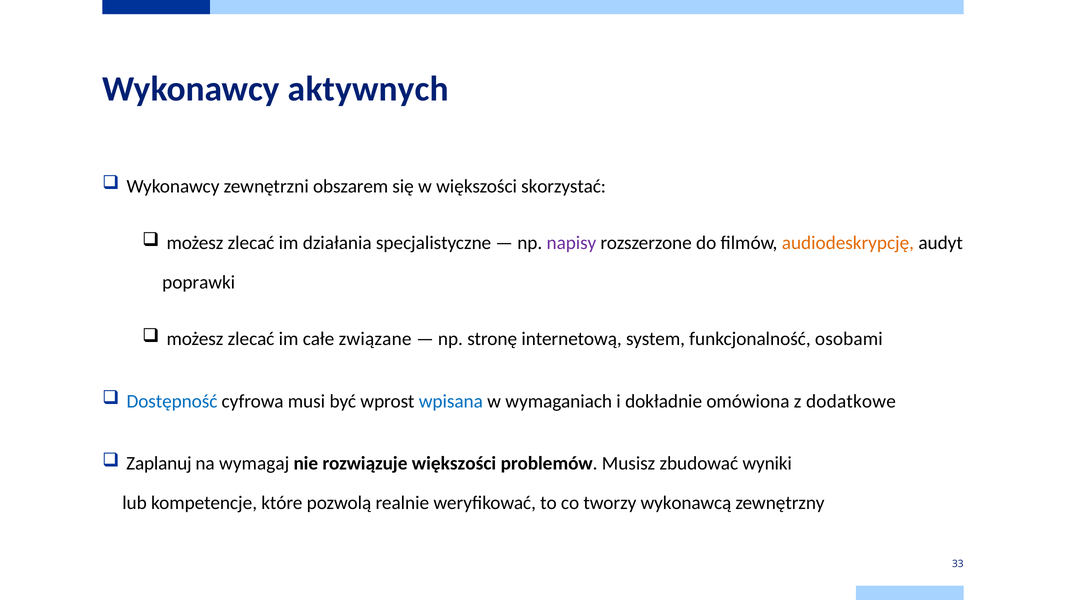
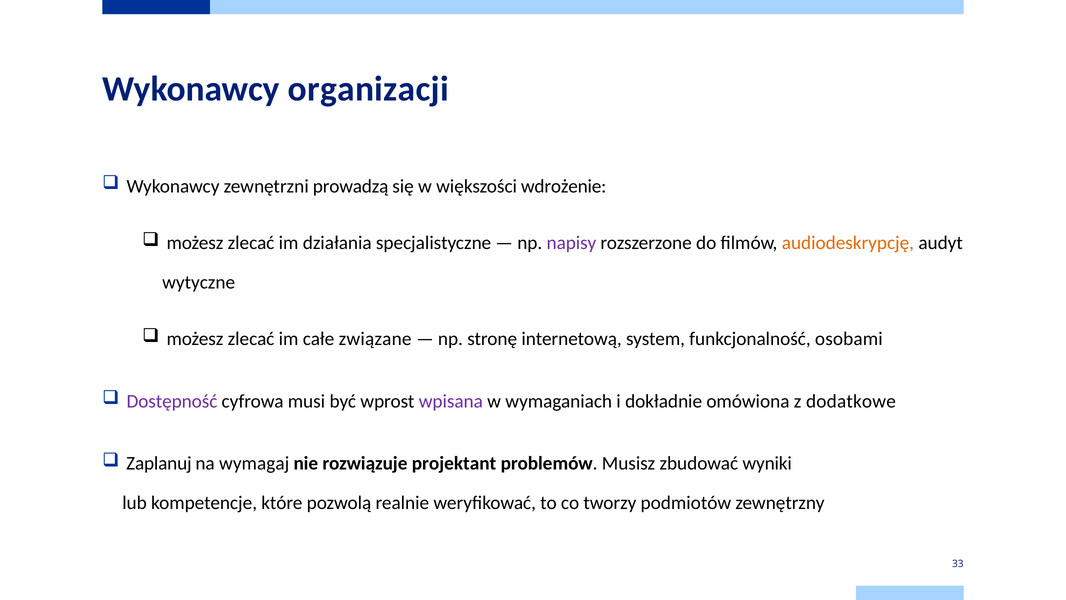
aktywnych: aktywnych -> organizacji
obszarem: obszarem -> prowadzą
skorzystać: skorzystać -> wdrożenie
poprawki: poprawki -> wytyczne
Dostępność colour: blue -> purple
wpisana colour: blue -> purple
rozwiązuje większości: większości -> projektant
wykonawcą: wykonawcą -> podmiotów
